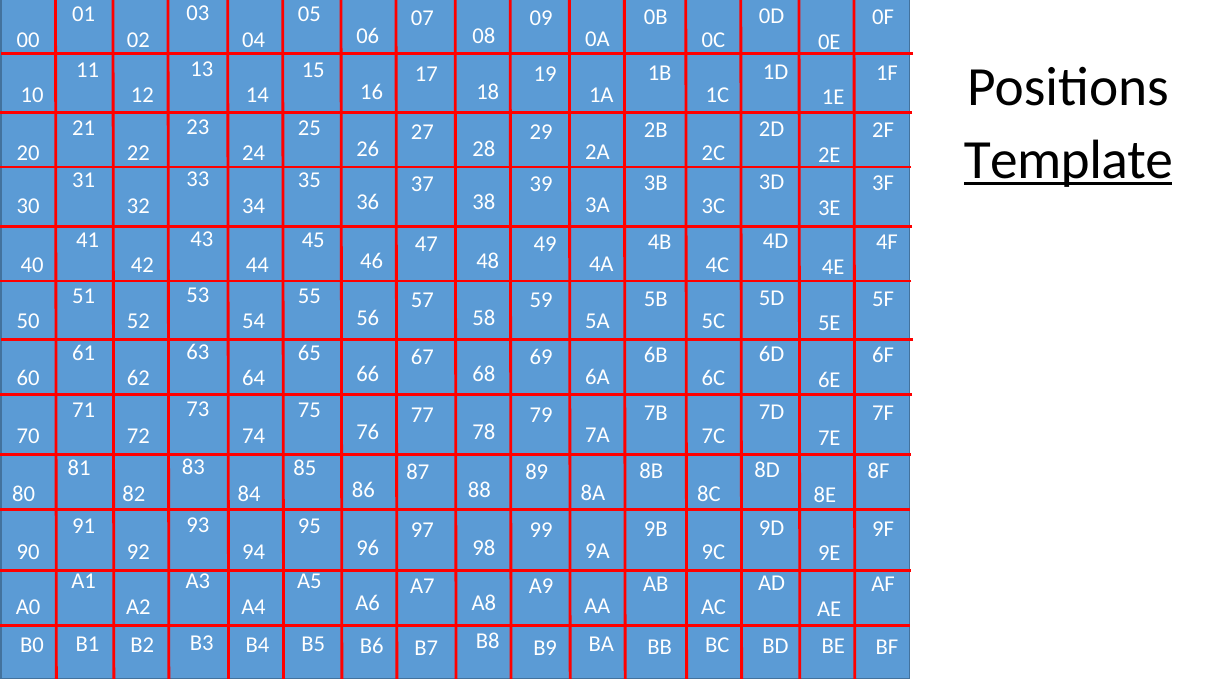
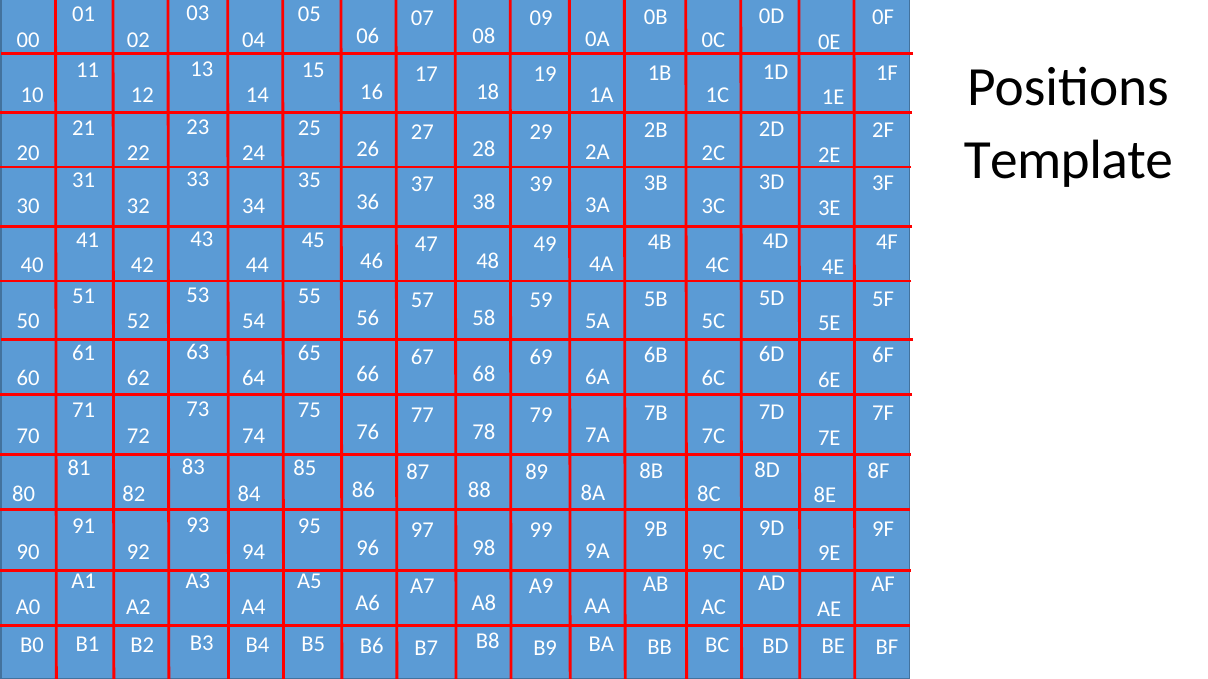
Template underline: present -> none
